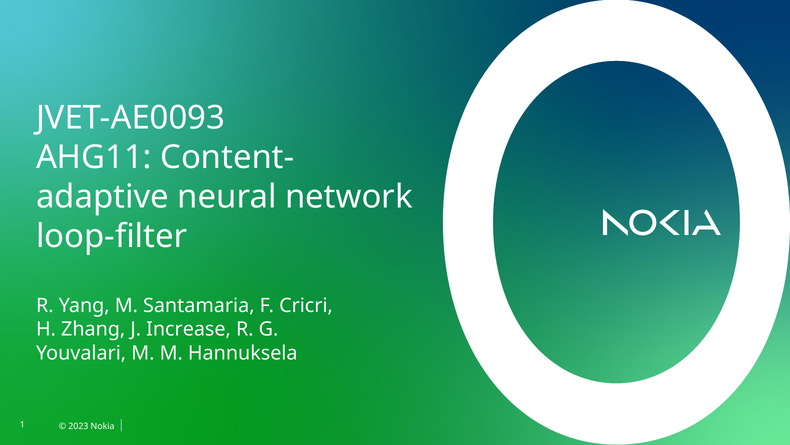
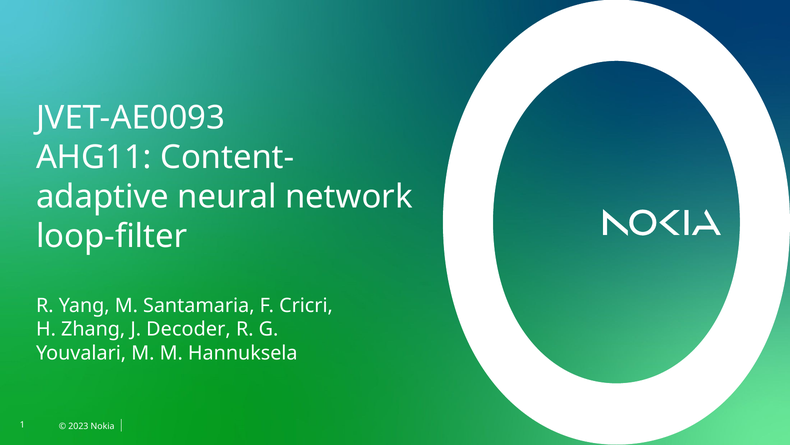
Increase: Increase -> Decoder
